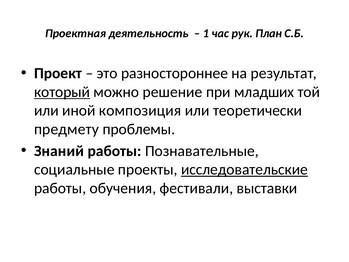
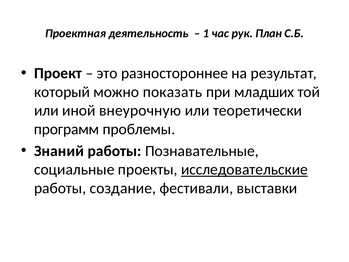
который underline: present -> none
решение: решение -> показать
композиция: композиция -> внеурочную
предмету: предмету -> программ
обучения: обучения -> создание
